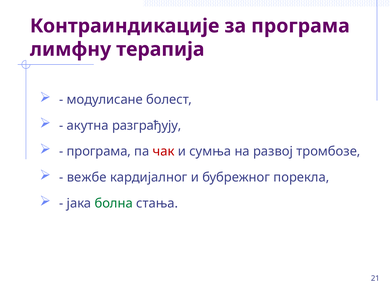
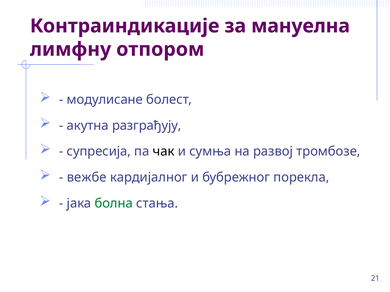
за програма: програма -> мануелна
терапија: терапија -> отпором
програма at (99, 152): програма -> супресија
чак colour: red -> black
